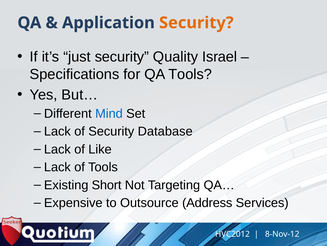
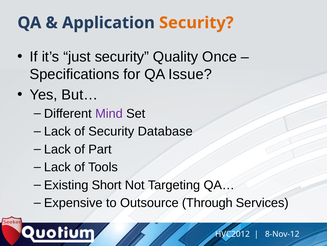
Israel: Israel -> Once
QA Tools: Tools -> Issue
Mind colour: blue -> purple
Like: Like -> Part
Address: Address -> Through
